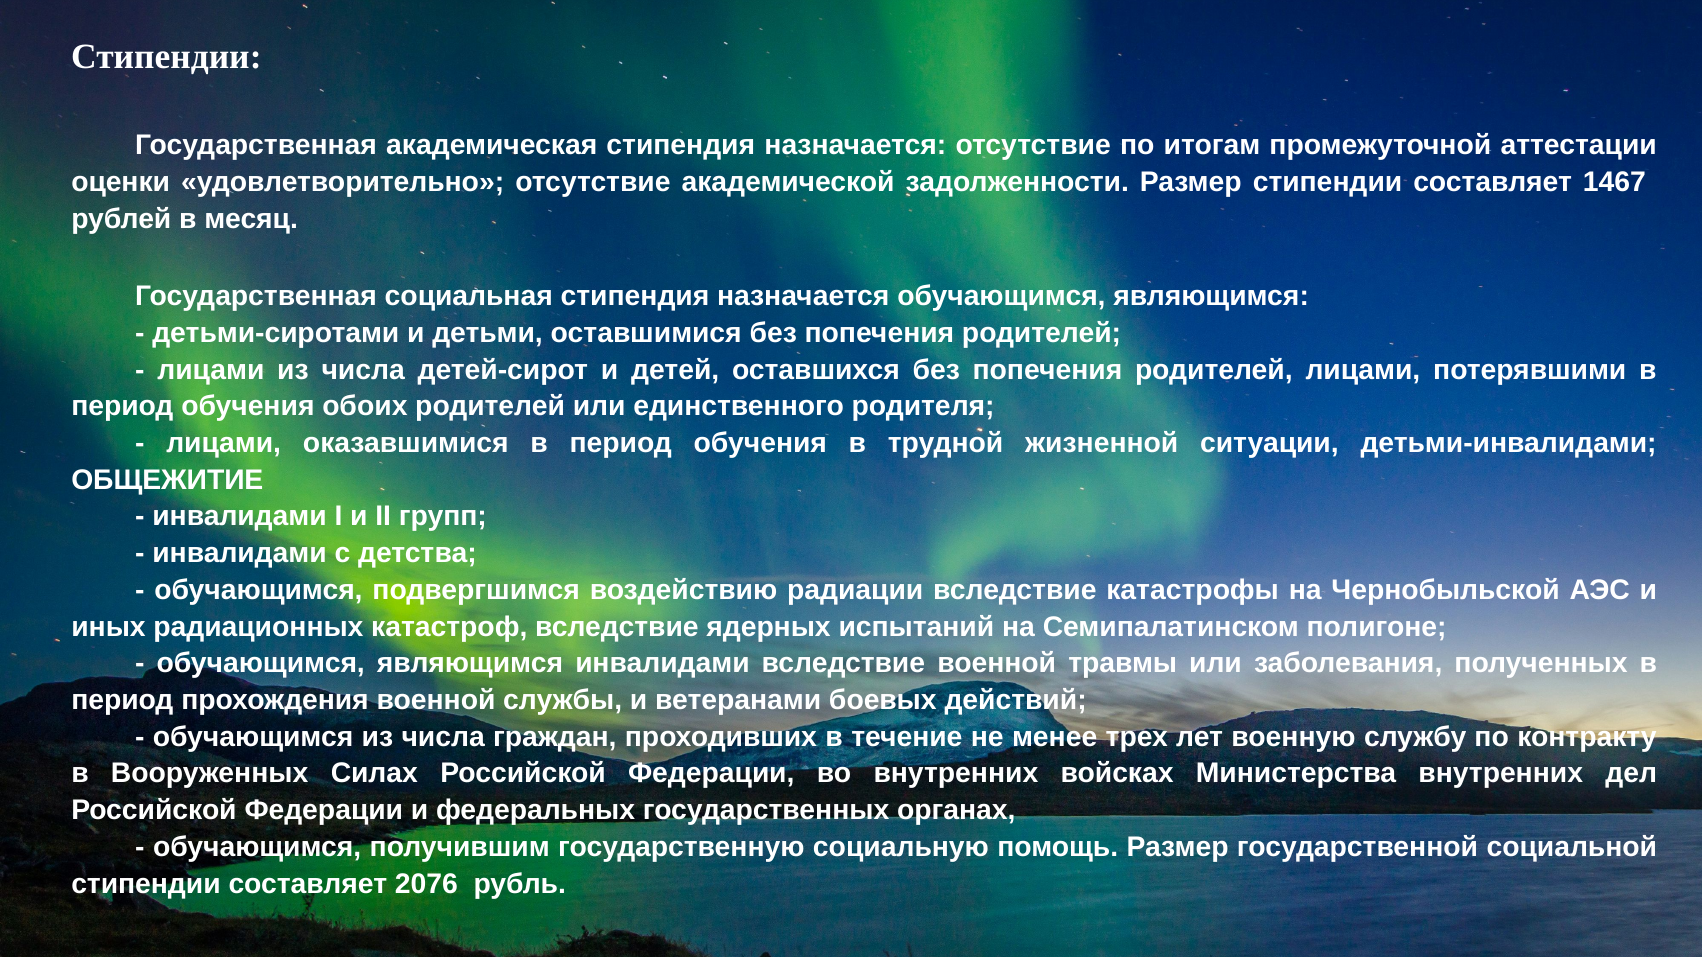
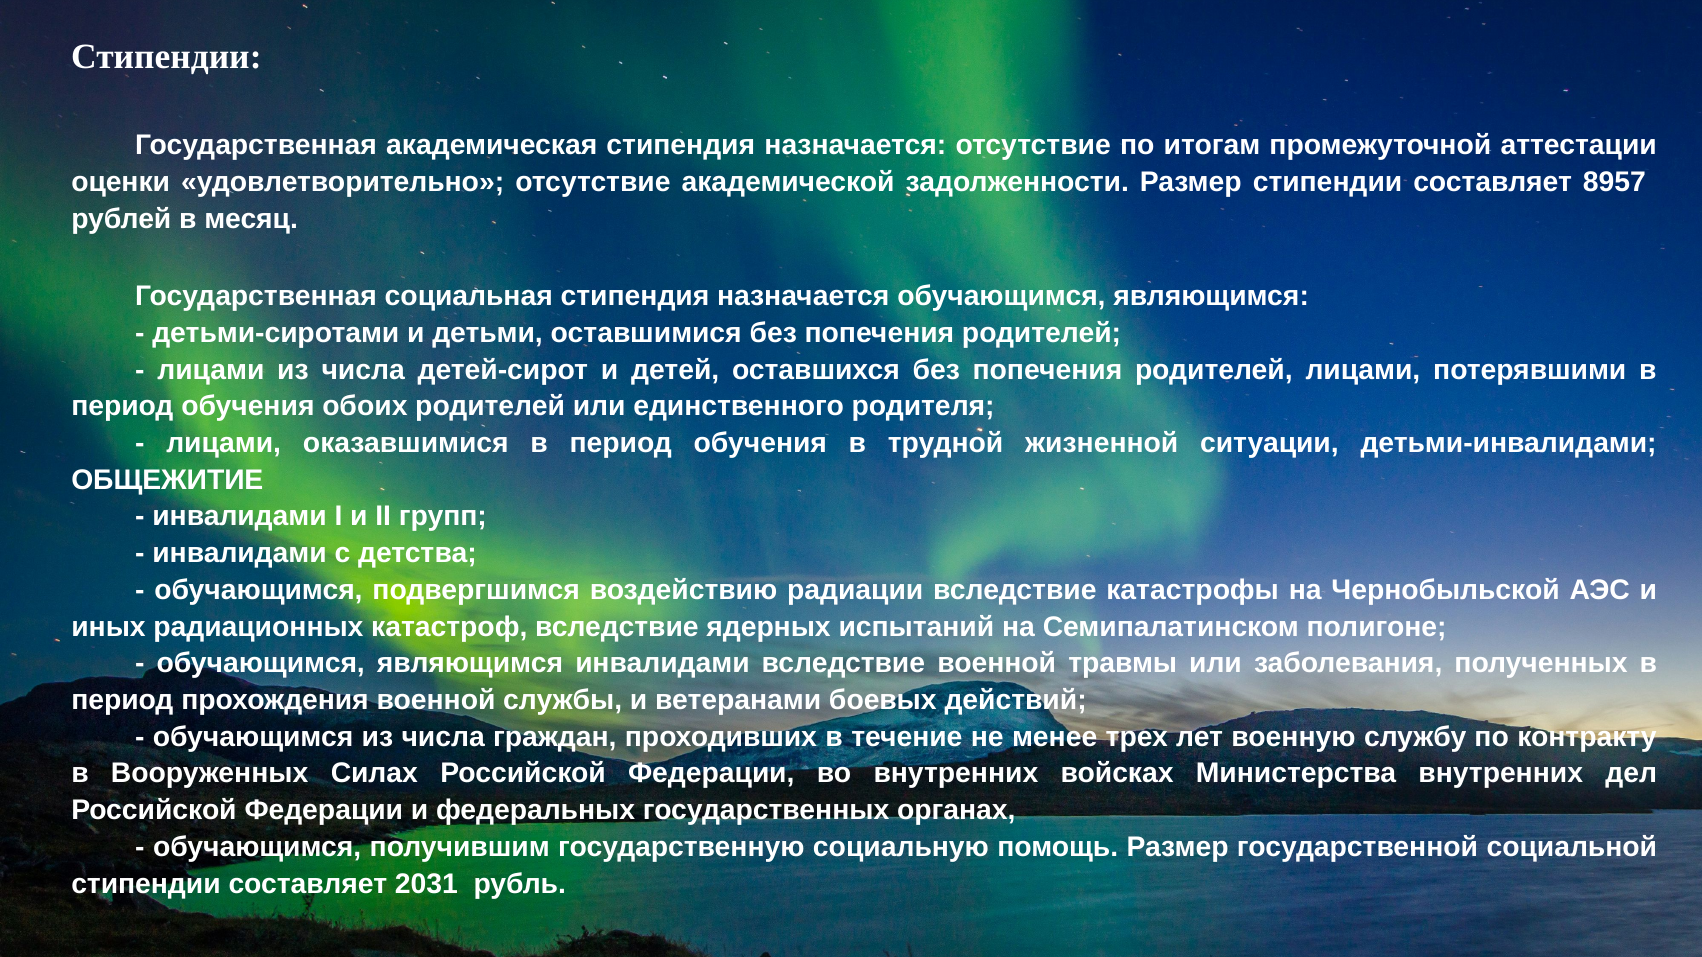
1467: 1467 -> 8957
2076: 2076 -> 2031
